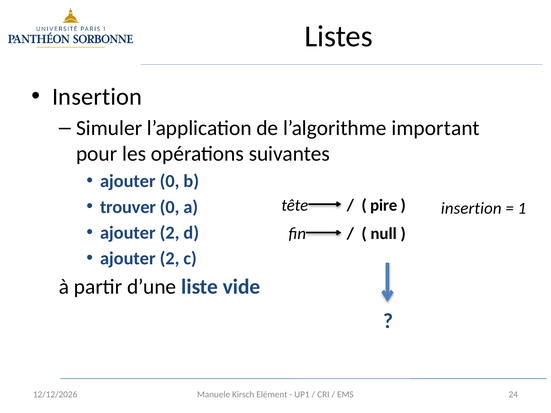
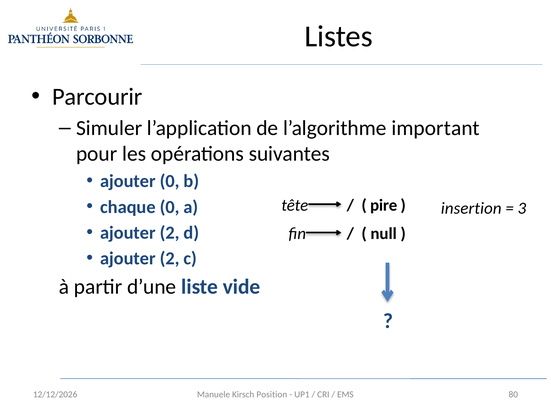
Insertion at (97, 97): Insertion -> Parcourir
trouver: trouver -> chaque
1: 1 -> 3
Elément: Elément -> Position
24: 24 -> 80
